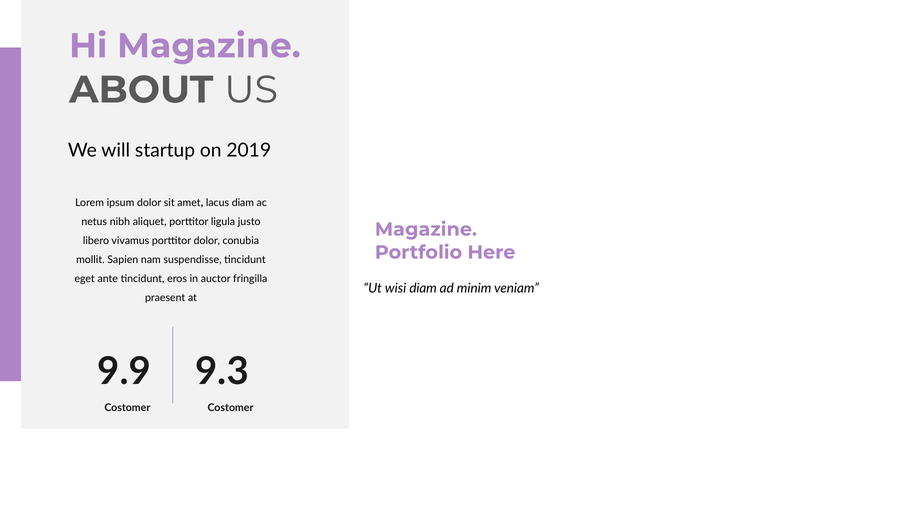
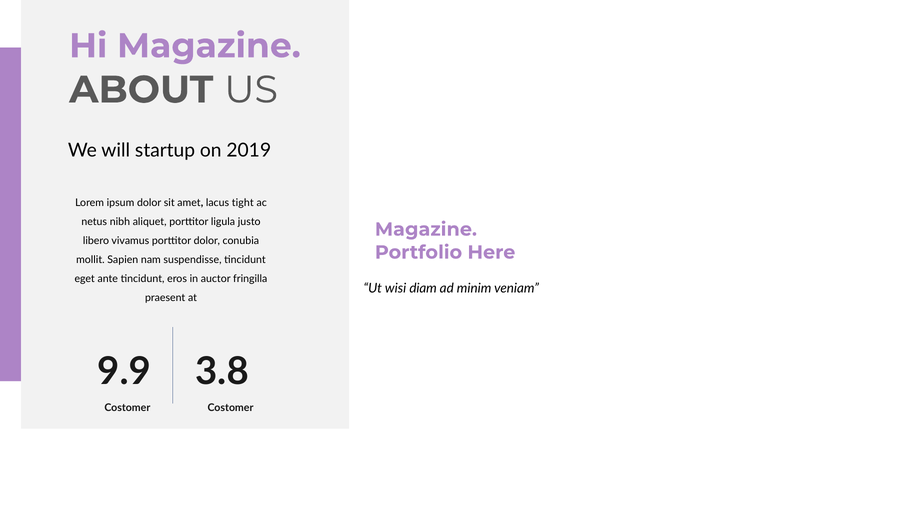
lacus diam: diam -> tight
9.3: 9.3 -> 3.8
